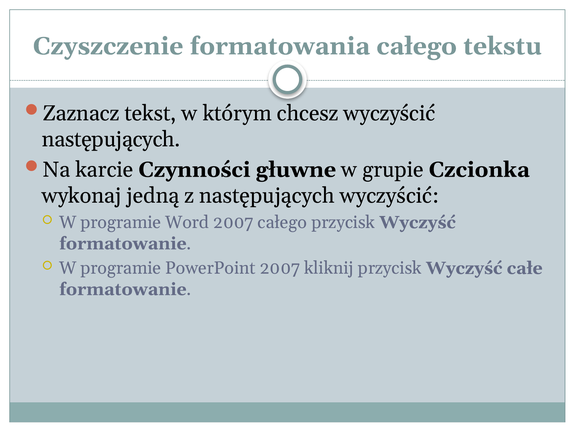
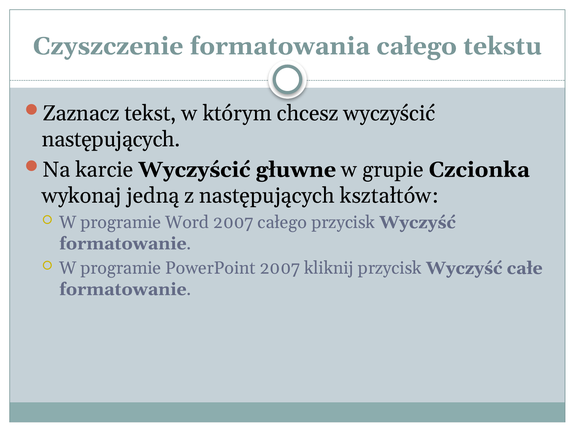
karcie Czynności: Czynności -> Wyczyścić
następujących wyczyścić: wyczyścić -> kształtów
